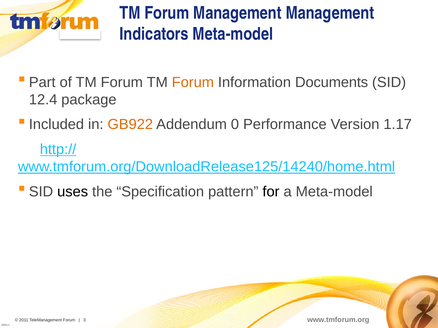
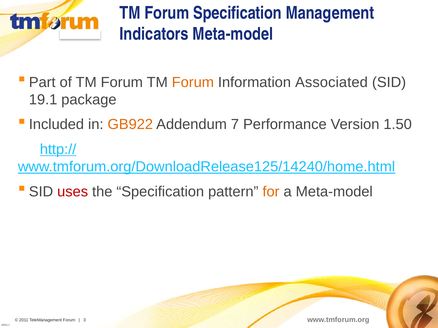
Forum Management: Management -> Specification
Documents: Documents -> Associated
12.4: 12.4 -> 19.1
0: 0 -> 7
1.17: 1.17 -> 1.50
uses colour: black -> red
for colour: black -> orange
